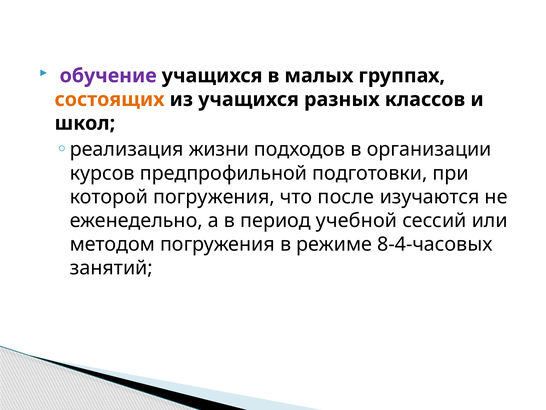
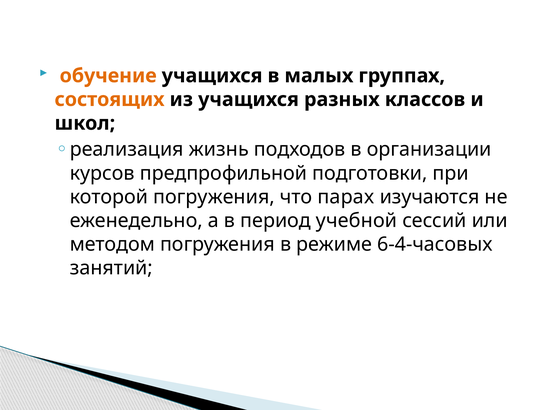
обучение colour: purple -> orange
жизни: жизни -> жизнь
после: после -> парах
8-4-часовых: 8-4-часовых -> 6-4-часовых
